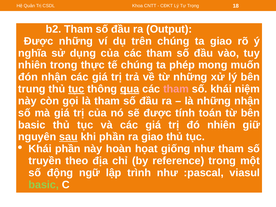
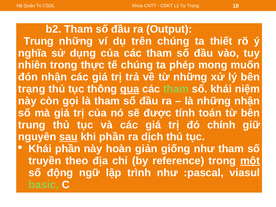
Được at (39, 41): Được -> Trung
ta giao: giao -> thiết
trung: trung -> trạng
tục at (76, 89) underline: present -> none
tham at (176, 89) colour: pink -> light green
basic at (32, 125): basic -> trung
đó nhiên: nhiên -> chính
ra giao: giao -> dịch
họat: họat -> giản
một underline: none -> present
